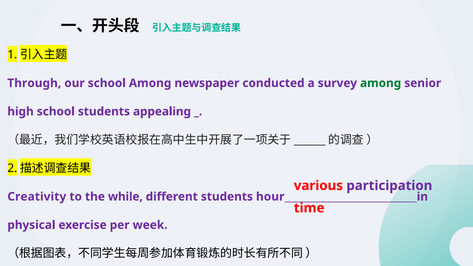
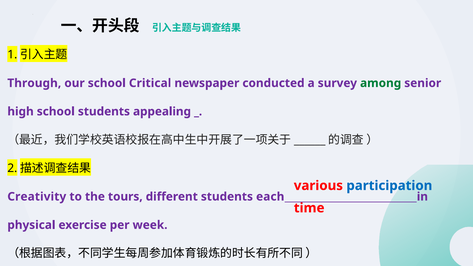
school Among: Among -> Critical
participation colour: purple -> blue
while: while -> tours
hour: hour -> each
